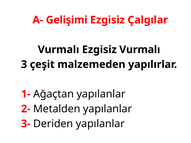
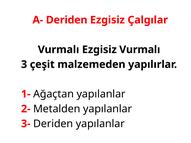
A- Gelişimi: Gelişimi -> Deriden
